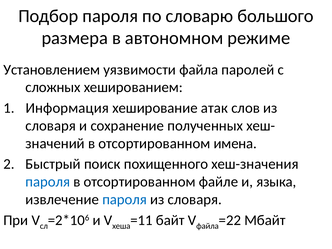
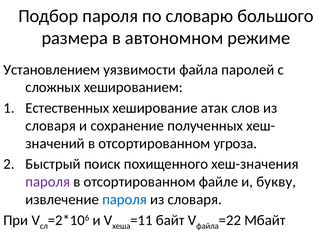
Информация: Информация -> Естественных
имена: имена -> угроза
пароля at (48, 182) colour: blue -> purple
языка: языка -> букву
